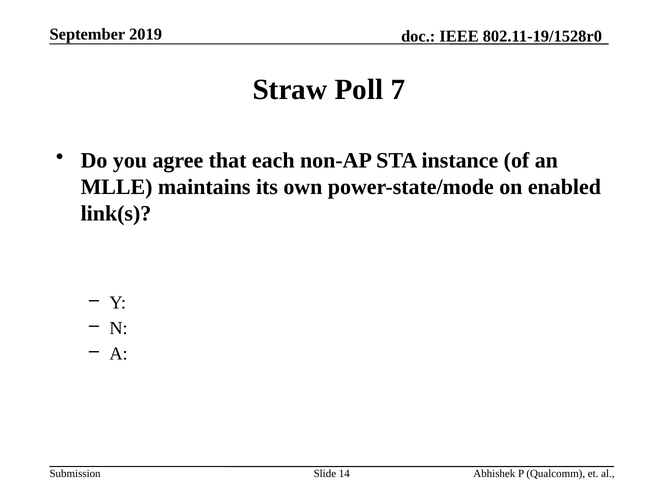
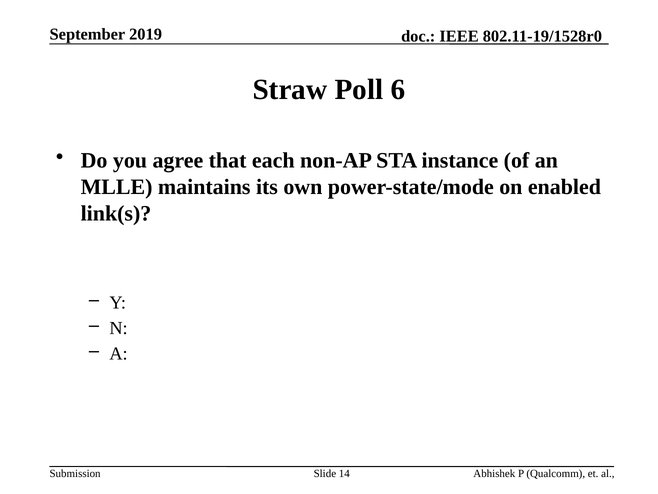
7: 7 -> 6
